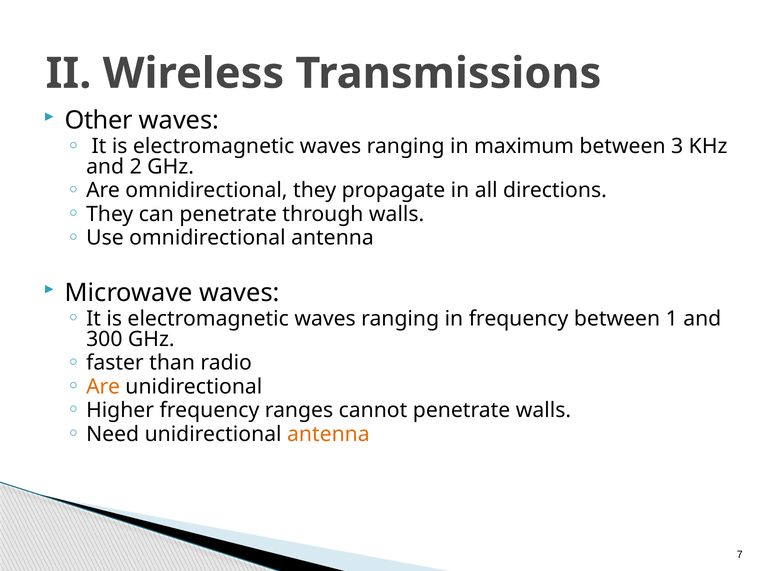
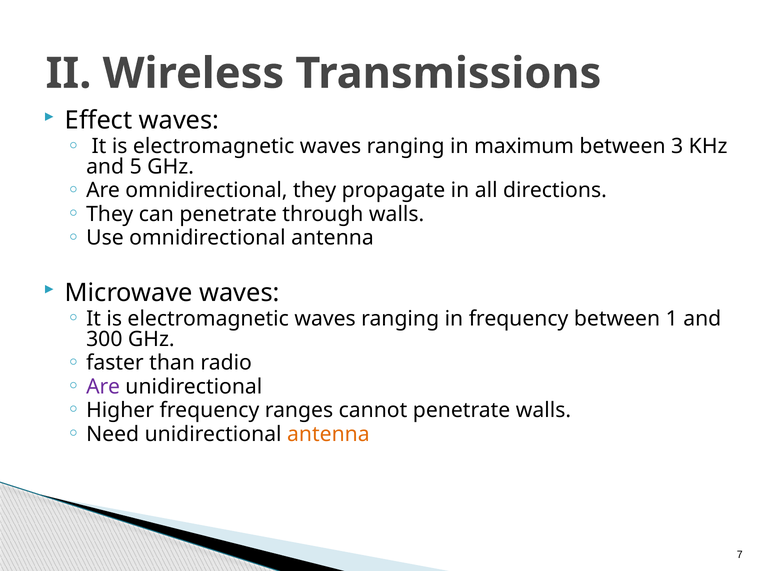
Other: Other -> Effect
2: 2 -> 5
Are at (103, 386) colour: orange -> purple
